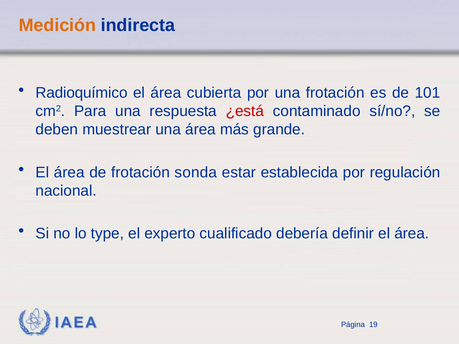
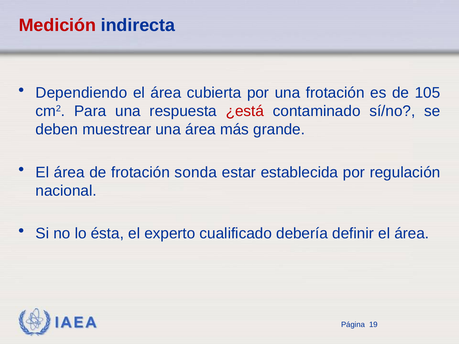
Medición colour: orange -> red
Radioquímico: Radioquímico -> Dependiendo
101: 101 -> 105
type: type -> ésta
